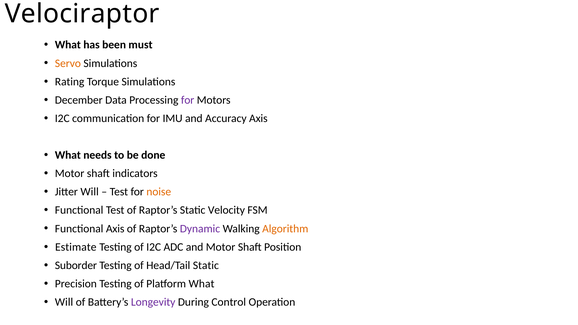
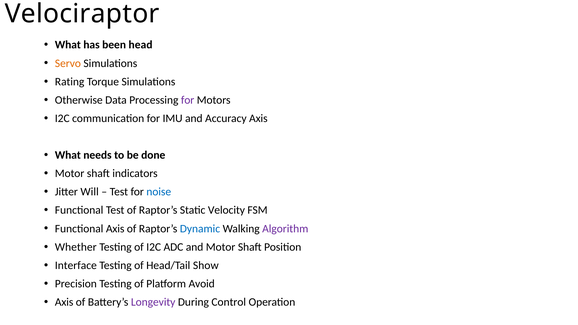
must: must -> head
December: December -> Otherwise
noise colour: orange -> blue
Dynamic colour: purple -> blue
Algorithm colour: orange -> purple
Estimate: Estimate -> Whether
Suborder: Suborder -> Interface
Head/Tail Static: Static -> Show
Platform What: What -> Avoid
Will at (64, 302): Will -> Axis
